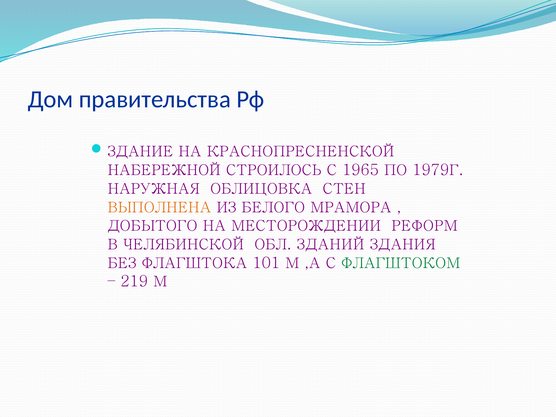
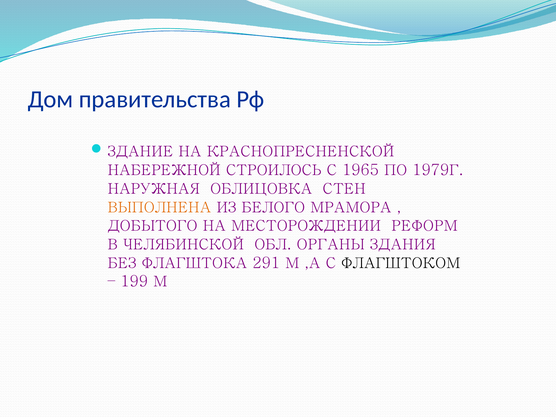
ЗДАНИЙ: ЗДАНИЙ -> ОРГАНЫ
101: 101 -> 291
ФЛАГШТОКОМ colour: green -> black
219: 219 -> 199
